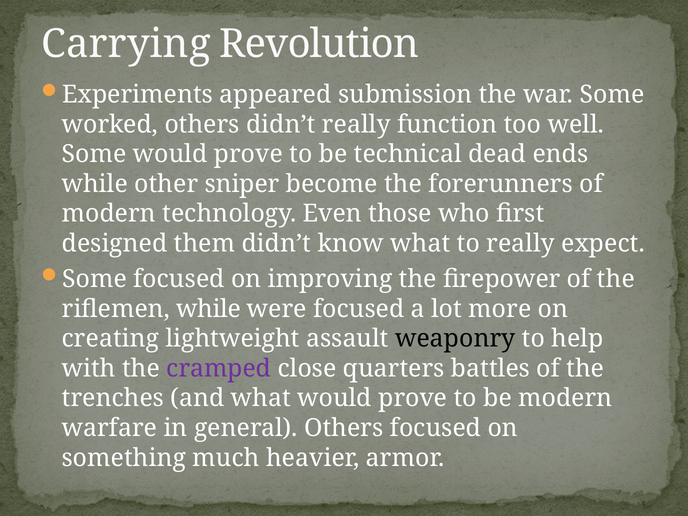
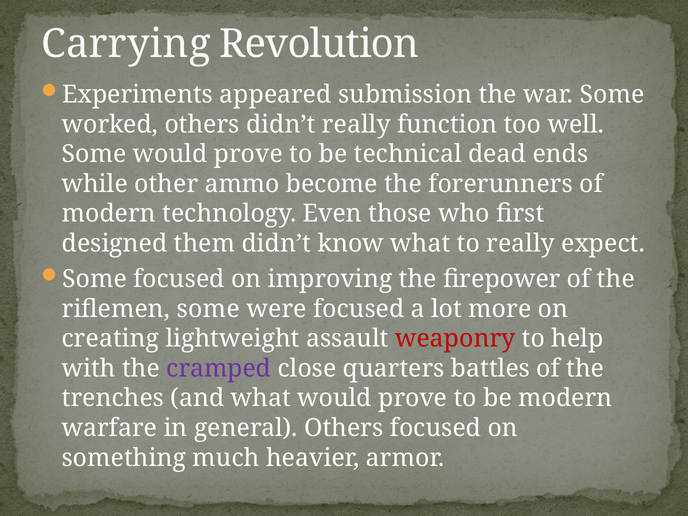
sniper: sniper -> ammo
riflemen while: while -> some
weaponry colour: black -> red
